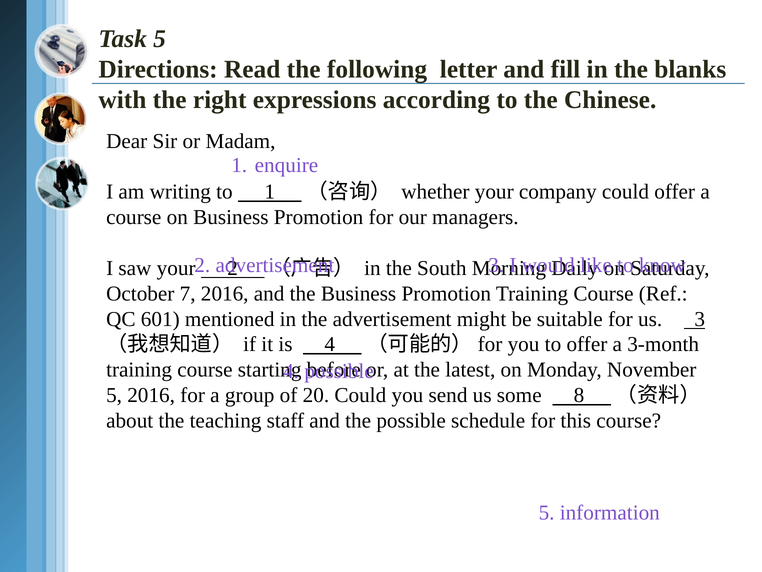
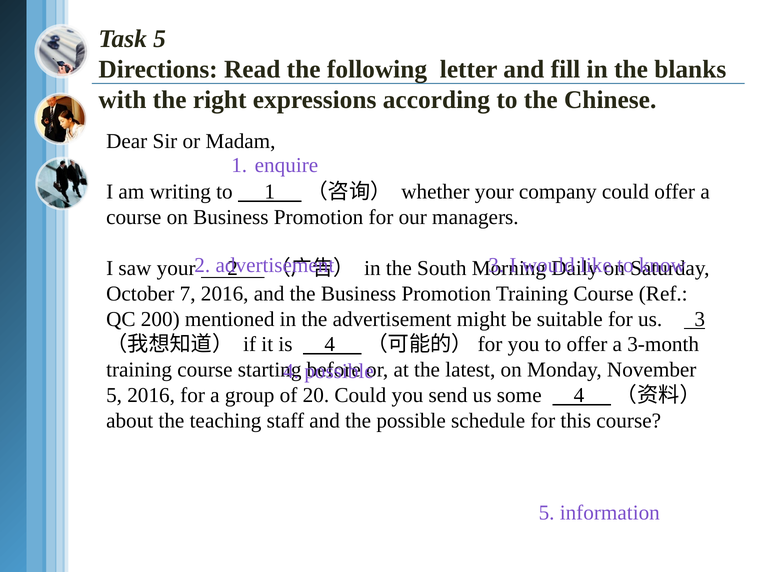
601: 601 -> 200
some 8: 8 -> 4
